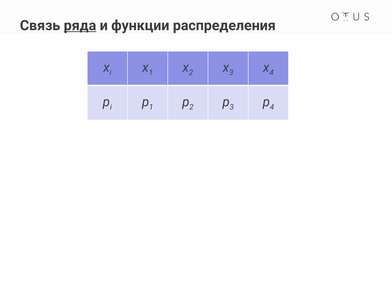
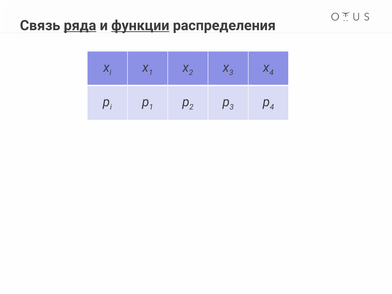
функции underline: none -> present
